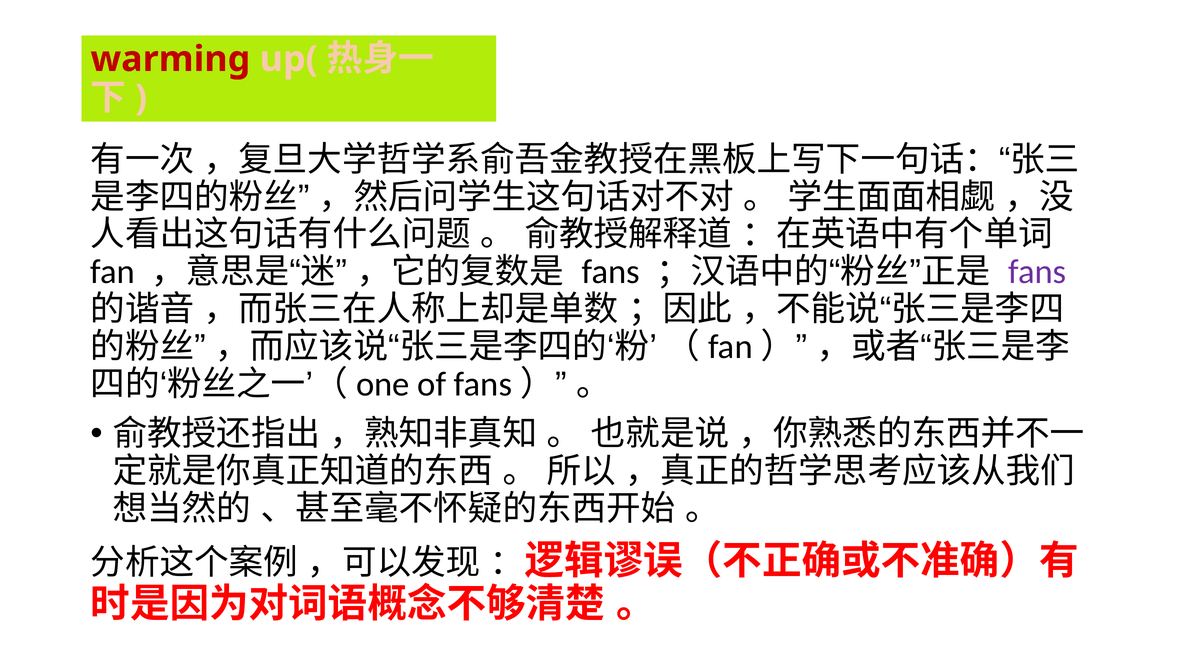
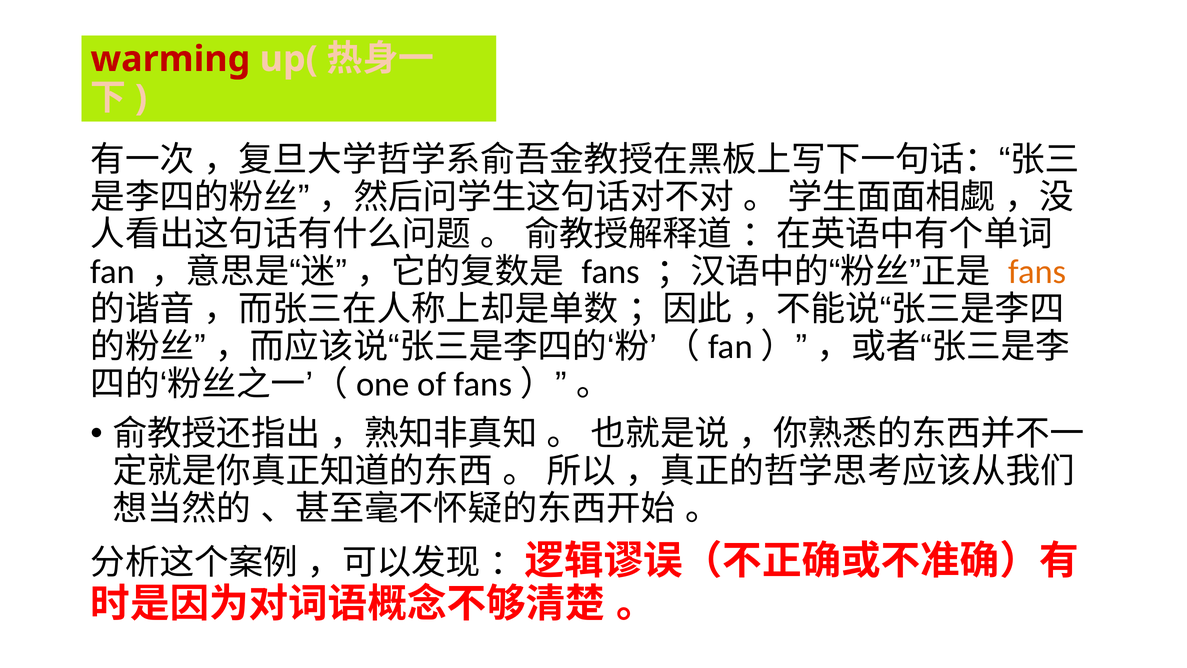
fans at (1037, 272) colour: purple -> orange
